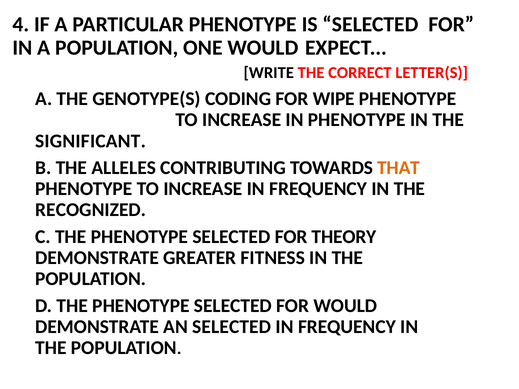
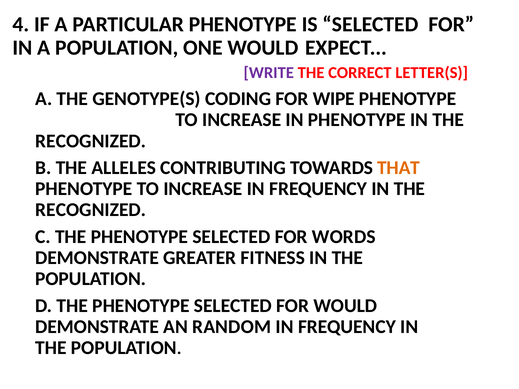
WRITE colour: black -> purple
SIGNIFICANT at (91, 141): SIGNIFICANT -> RECOGNIZED
THEORY: THEORY -> WORDS
AN SELECTED: SELECTED -> RANDOM
